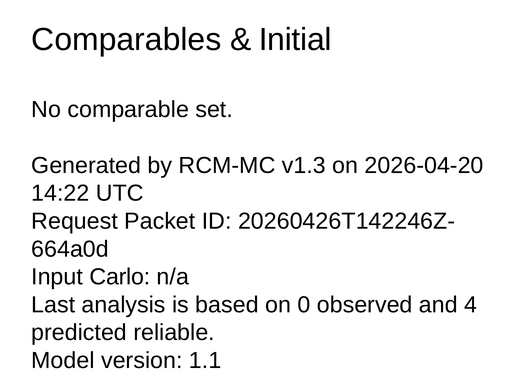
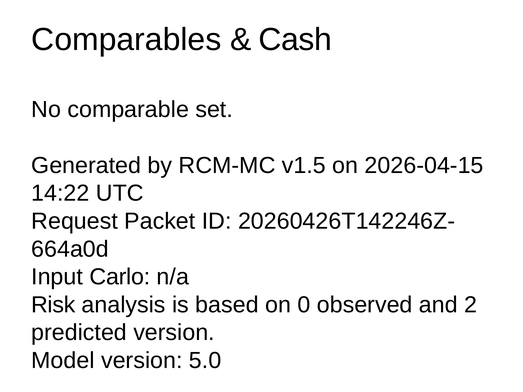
Initial: Initial -> Cash
v1.3: v1.3 -> v1.5
2026-04-20: 2026-04-20 -> 2026-04-15
Last: Last -> Risk
4: 4 -> 2
predicted reliable: reliable -> version
1.1: 1.1 -> 5.0
